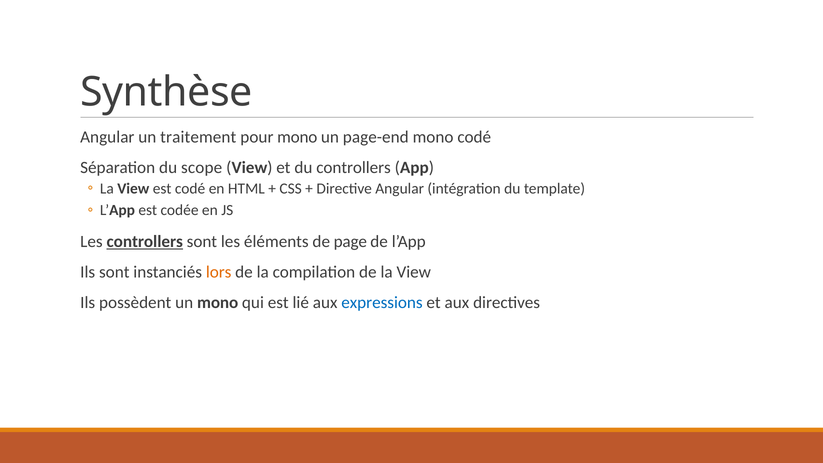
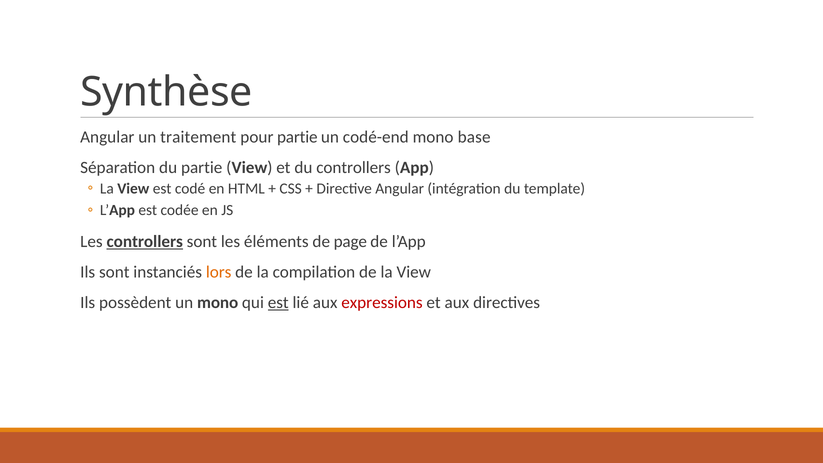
pour mono: mono -> partie
page-end: page-end -> codé-end
mono codé: codé -> base
du scope: scope -> partie
est at (278, 303) underline: none -> present
expressions colour: blue -> red
